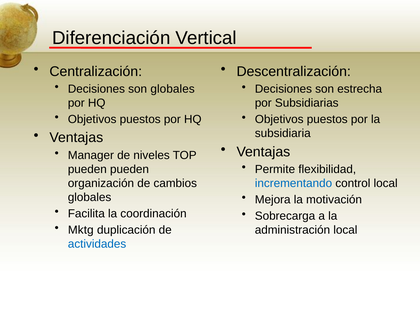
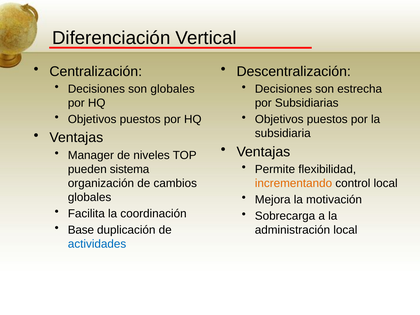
pueden pueden: pueden -> sistema
incrementando colour: blue -> orange
Mktg: Mktg -> Base
